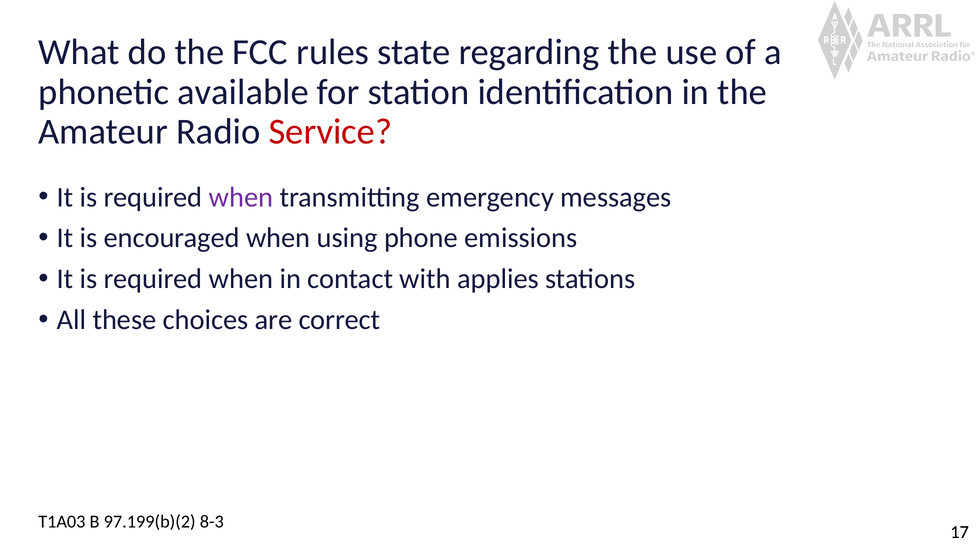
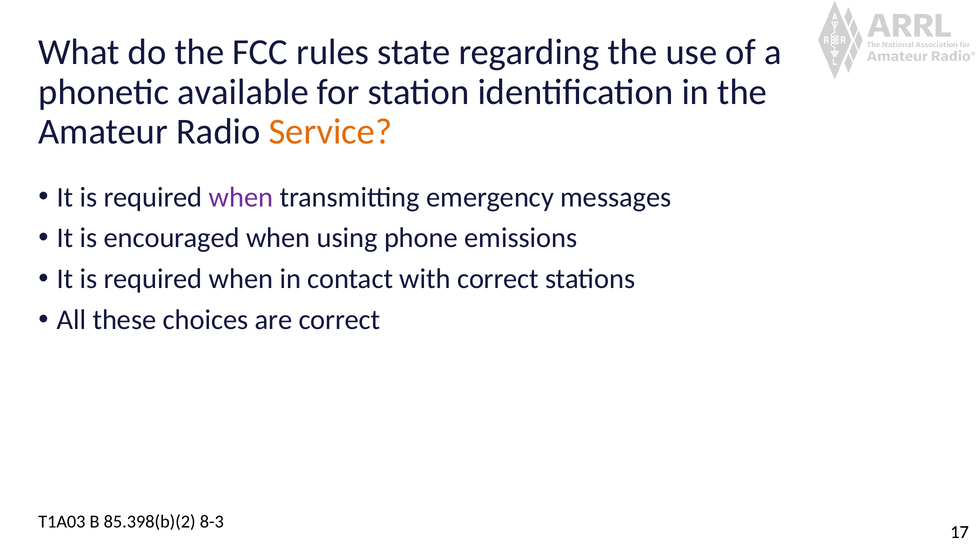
Service colour: red -> orange
with applies: applies -> correct
97.199(b)(2: 97.199(b)(2 -> 85.398(b)(2
